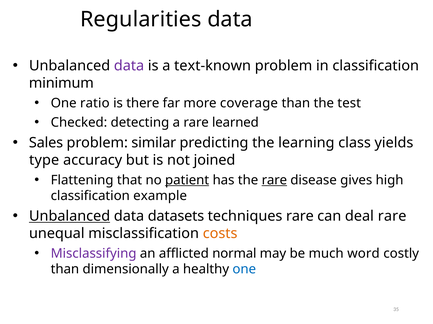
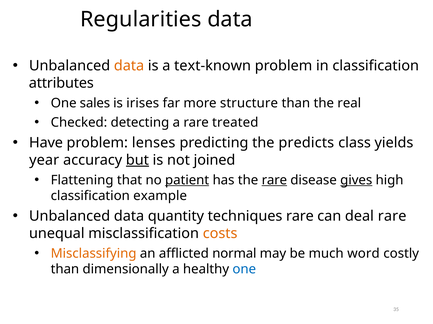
data at (129, 66) colour: purple -> orange
minimum: minimum -> attributes
ratio: ratio -> sales
there: there -> irises
coverage: coverage -> structure
test: test -> real
learned: learned -> treated
Sales: Sales -> Have
similar: similar -> lenses
learning: learning -> predicts
type: type -> year
but underline: none -> present
gives underline: none -> present
Unbalanced at (70, 217) underline: present -> none
datasets: datasets -> quantity
Misclassifying colour: purple -> orange
